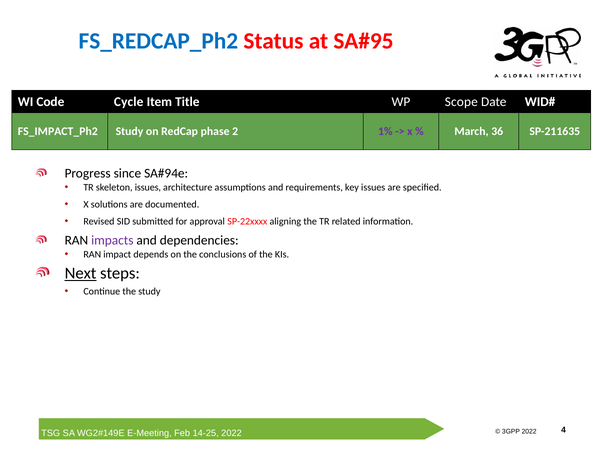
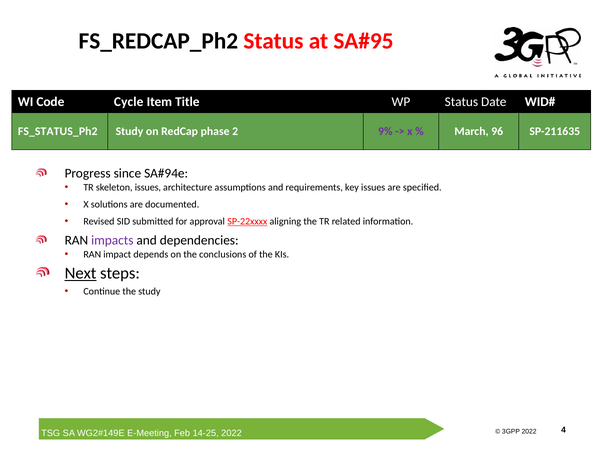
FS_REDCAP_Ph2 colour: blue -> black
WP Scope: Scope -> Status
FS_IMPACT_Ph2: FS_IMPACT_Ph2 -> FS_STATUS_Ph2
1%: 1% -> 9%
36: 36 -> 96
SP-22xxxx underline: none -> present
